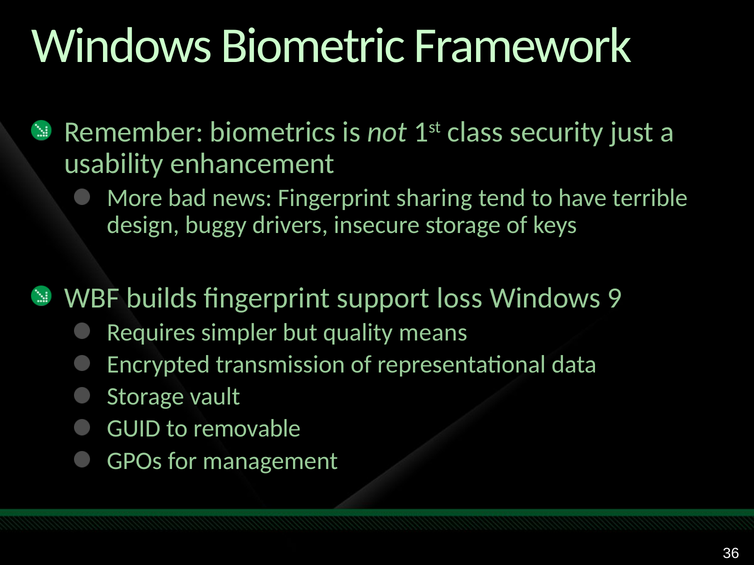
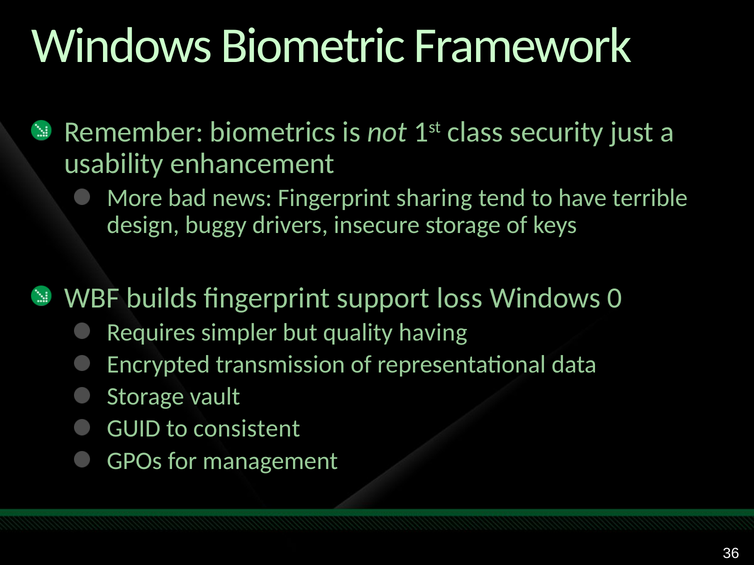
9: 9 -> 0
means: means -> having
removable: removable -> consistent
